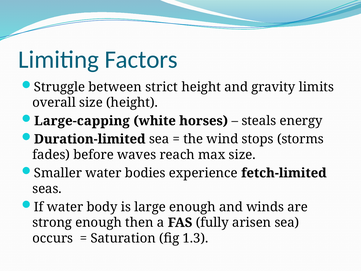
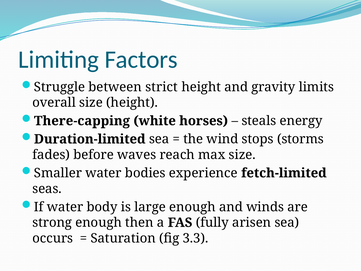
Large-capping: Large-capping -> There-capping
1.3: 1.3 -> 3.3
